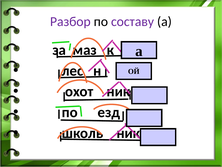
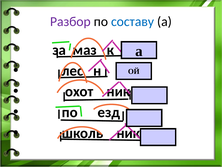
составу colour: purple -> blue
